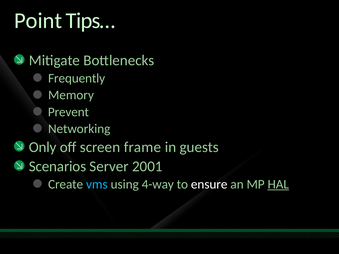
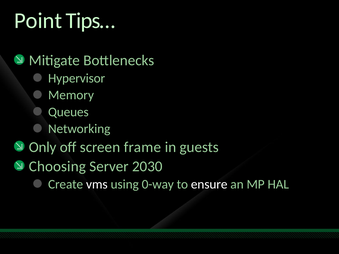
Frequently: Frequently -> Hypervisor
Prevent: Prevent -> Queues
Scenarios: Scenarios -> Choosing
2001: 2001 -> 2030
vms colour: light blue -> white
4-way: 4-way -> 0-way
HAL underline: present -> none
